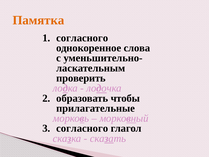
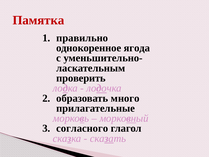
Памятка colour: orange -> red
согласного at (82, 38): согласного -> правильно
слова: слова -> ягода
чтобы: чтобы -> много
